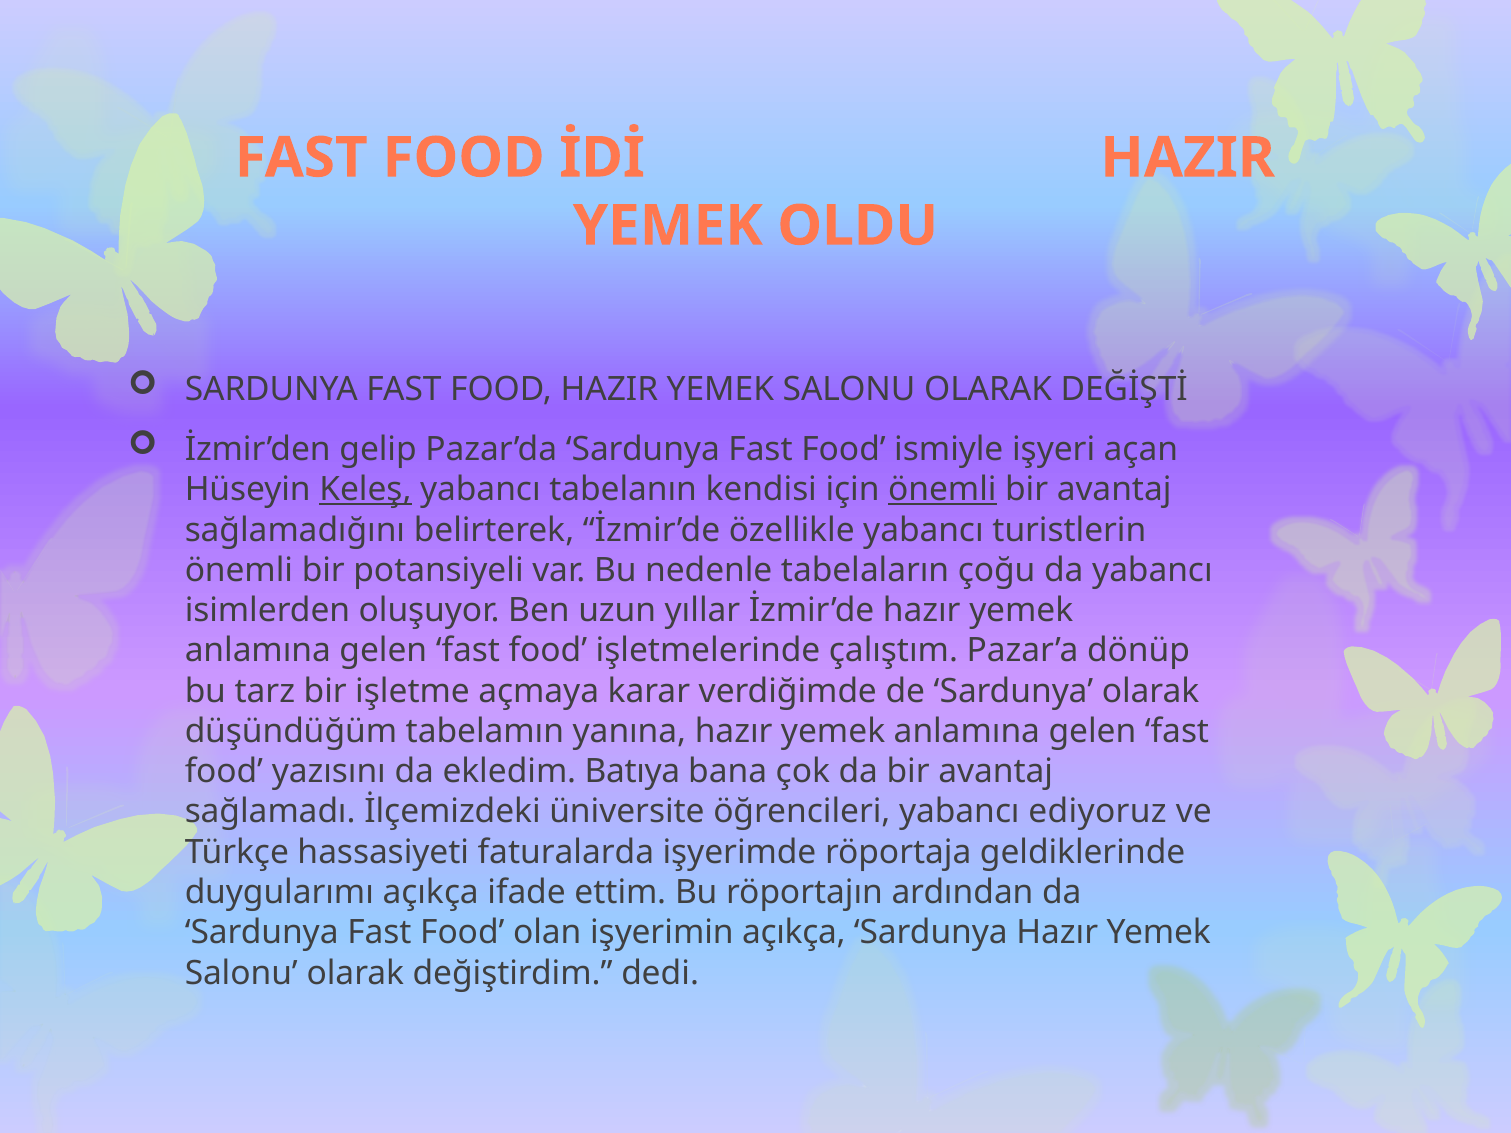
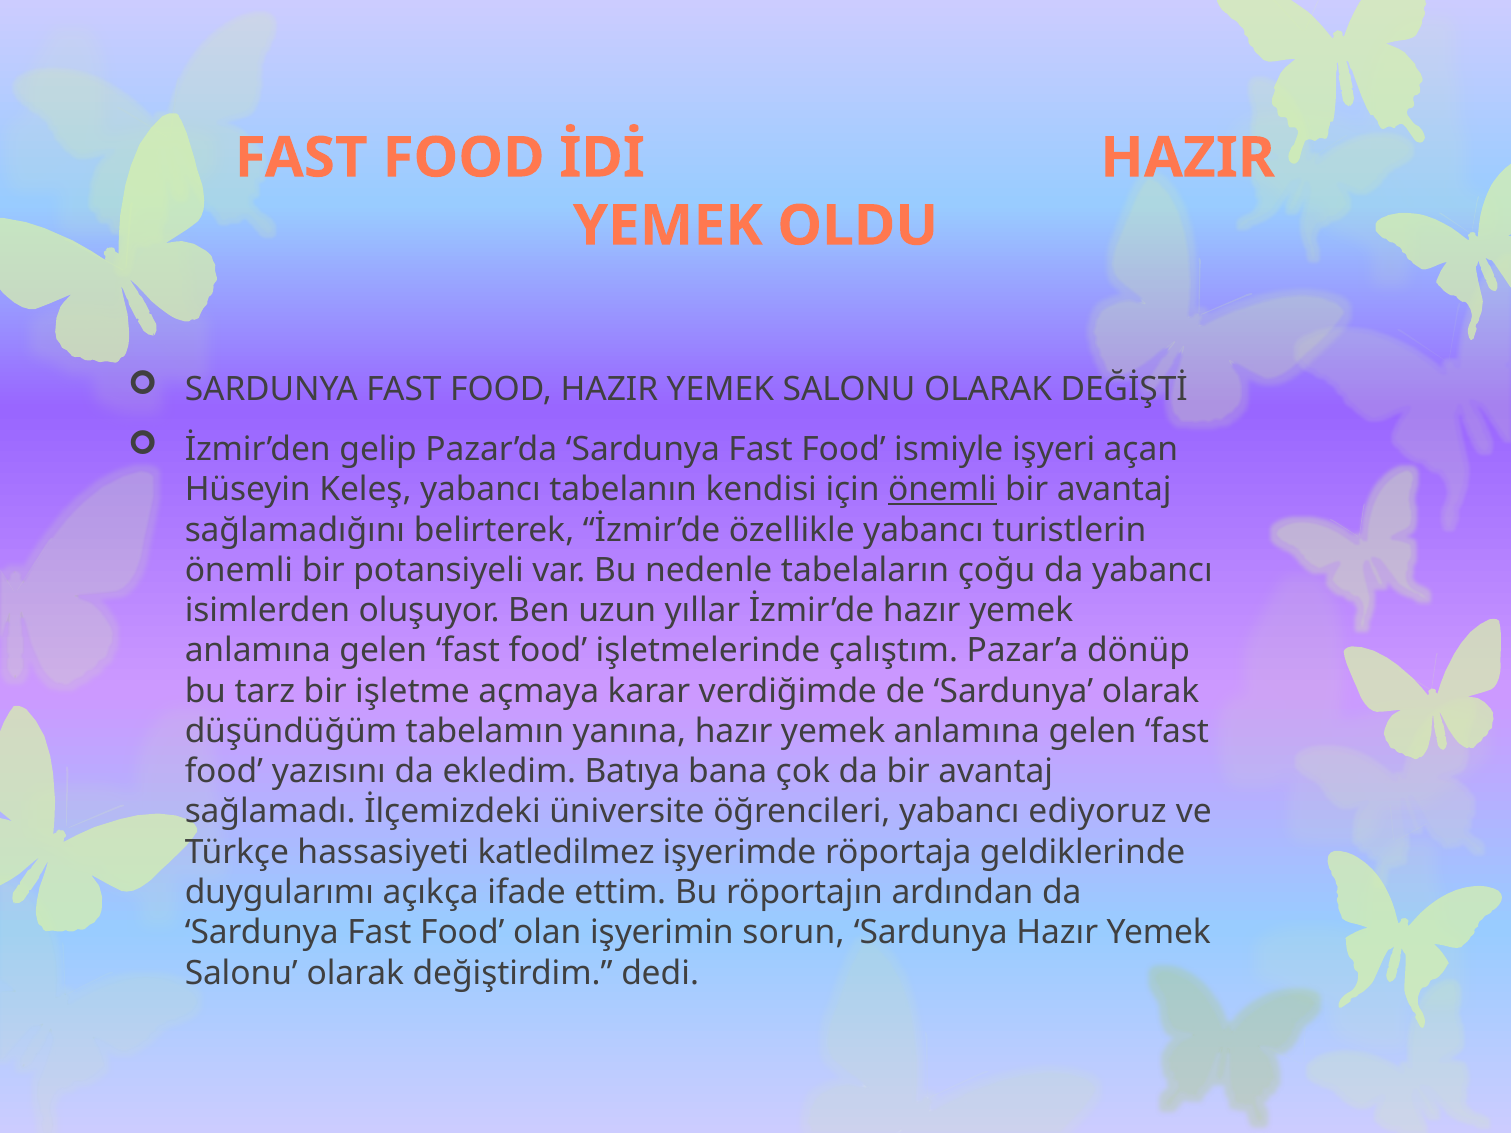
Keleş underline: present -> none
faturalarda: faturalarda -> katledilmez
işyerimin açıkça: açıkça -> sorun
